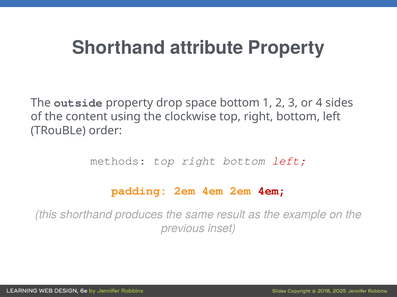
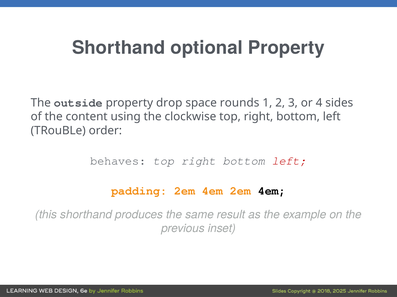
attribute: attribute -> optional
space bottom: bottom -> rounds
methods: methods -> behaves
4em at (272, 191) colour: red -> black
